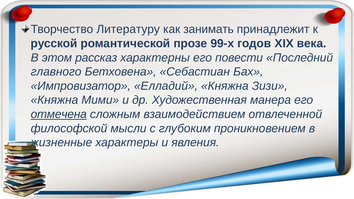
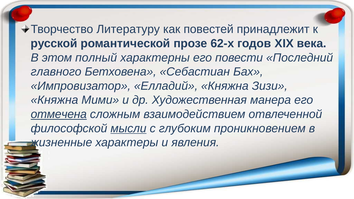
занимать: занимать -> повестей
99-х: 99-х -> 62-х
рассказ: рассказ -> полный
мысли underline: none -> present
